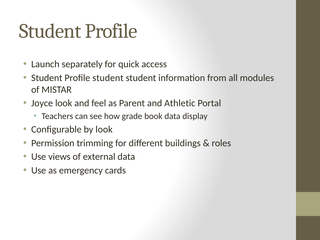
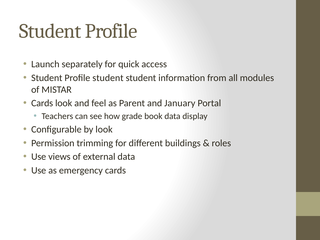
Joyce at (42, 103): Joyce -> Cards
Athletic: Athletic -> January
